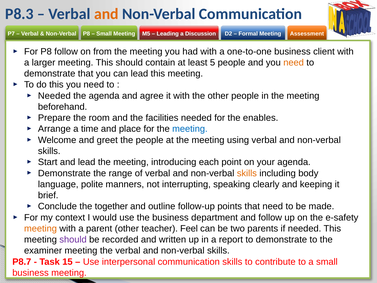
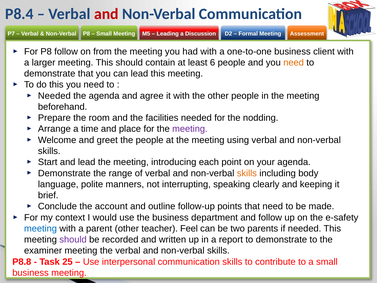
P8.3: P8.3 -> P8.4
and at (106, 14) colour: orange -> red
5: 5 -> 6
enables: enables -> nodding
meeting at (190, 129) colour: blue -> purple
together: together -> account
meeting at (41, 228) colour: orange -> blue
P8.7: P8.7 -> P8.8
15: 15 -> 25
